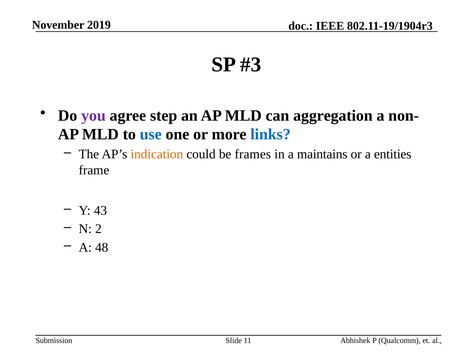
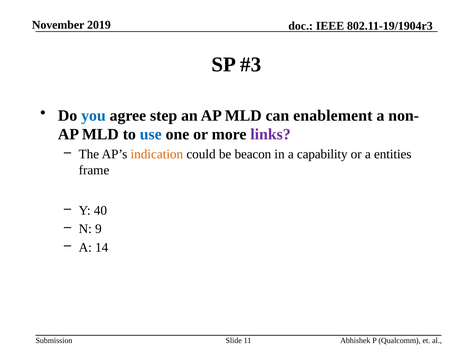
you colour: purple -> blue
aggregation: aggregation -> enablement
links colour: blue -> purple
frames: frames -> beacon
maintains: maintains -> capability
43: 43 -> 40
2: 2 -> 9
48: 48 -> 14
